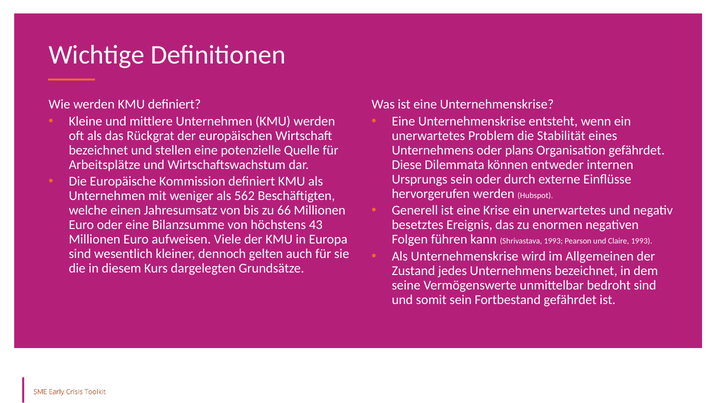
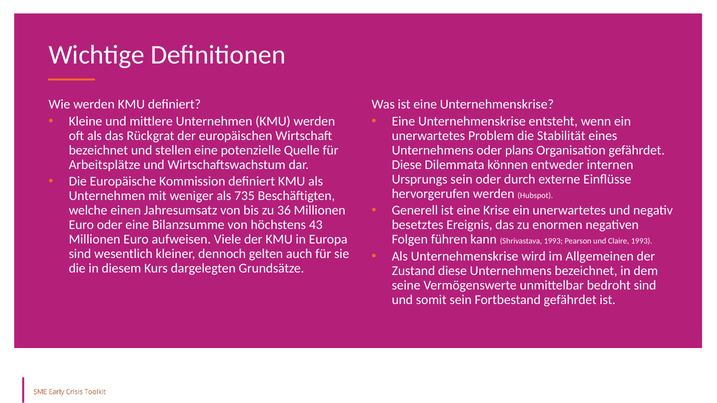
562: 562 -> 735
66: 66 -> 36
Zustand jedes: jedes -> diese
